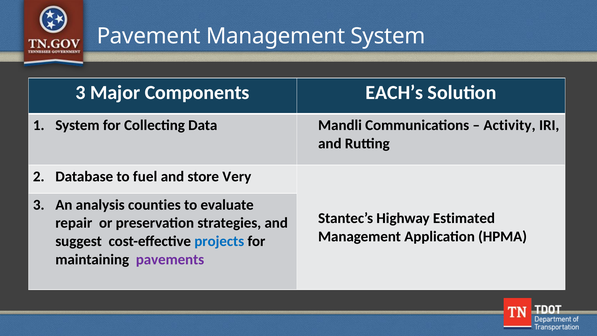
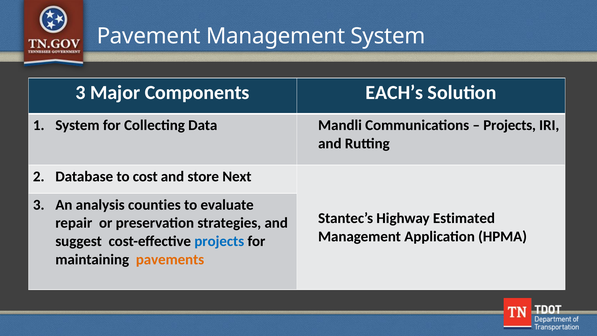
Activity at (509, 125): Activity -> Projects
fuel: fuel -> cost
Very: Very -> Next
pavements colour: purple -> orange
